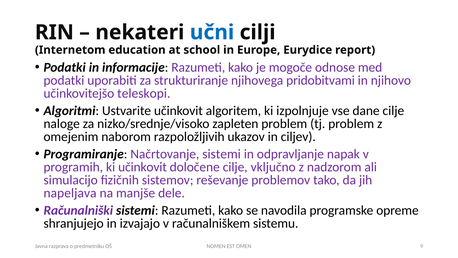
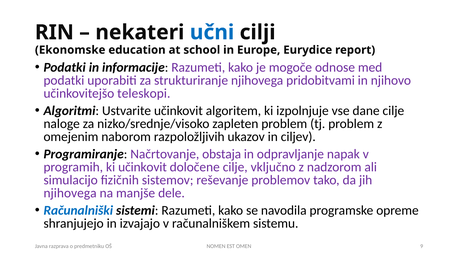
Internetom: Internetom -> Ekonomske
Načrtovanje sistemi: sistemi -> obstaja
napeljava at (70, 193): napeljava -> njihovega
Računalniški colour: purple -> blue
